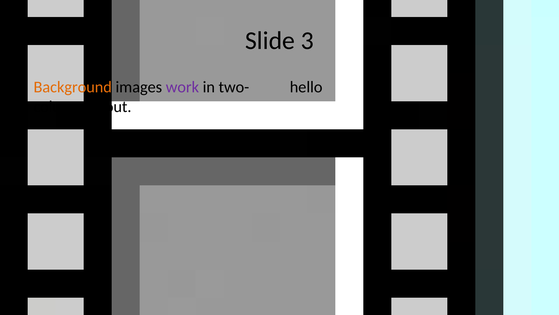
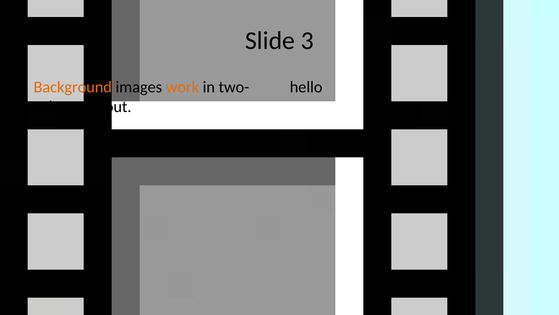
work colour: purple -> orange
